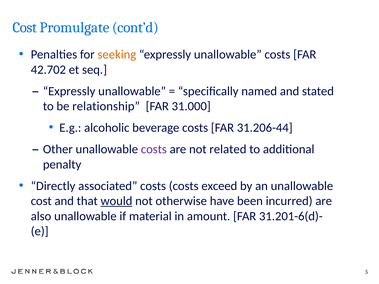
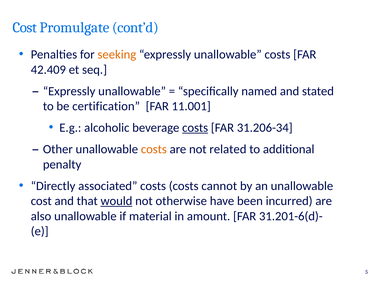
42.702: 42.702 -> 42.409
relationship: relationship -> certification
31.000: 31.000 -> 11.001
costs at (195, 128) underline: none -> present
31.206-44: 31.206-44 -> 31.206-34
costs at (154, 149) colour: purple -> orange
exceed: exceed -> cannot
